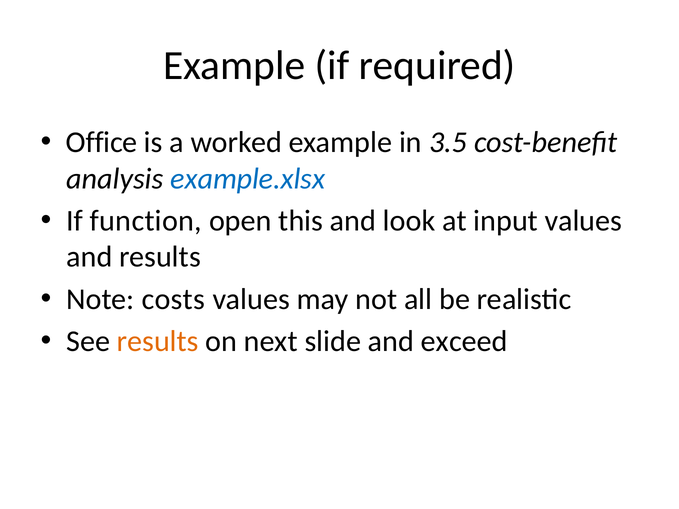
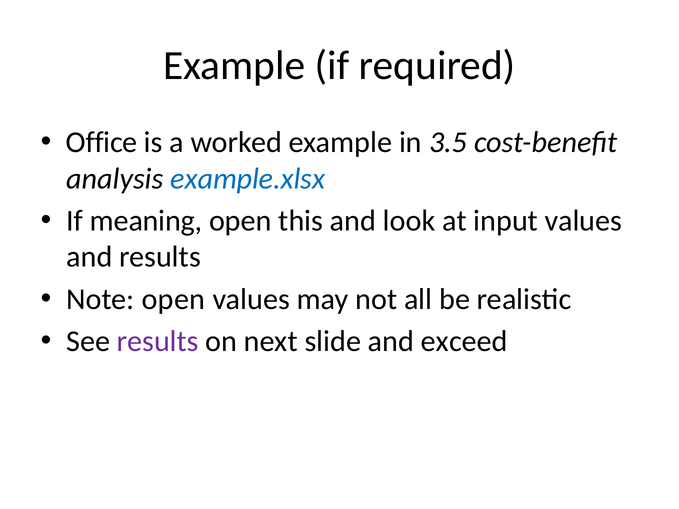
function: function -> meaning
Note costs: costs -> open
results at (158, 342) colour: orange -> purple
